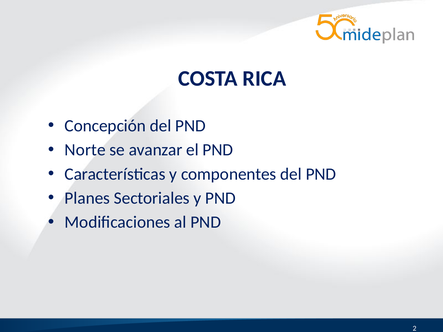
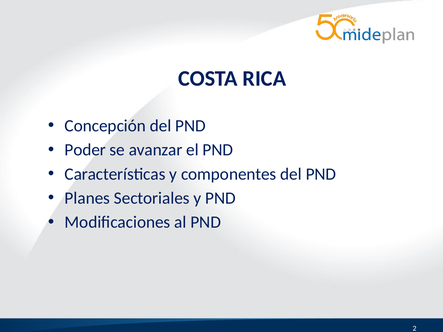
Norte: Norte -> Poder
